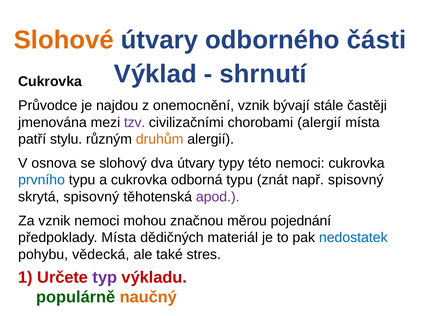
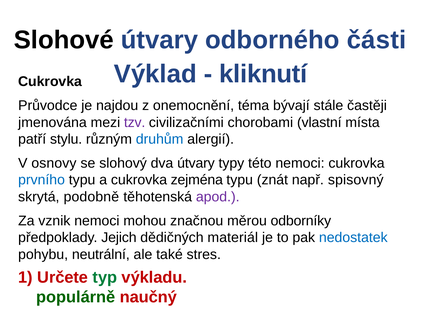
Slohové colour: orange -> black
shrnutí: shrnutí -> kliknutí
onemocnění vznik: vznik -> téma
chorobami alergií: alergií -> vlastní
druhům colour: orange -> blue
osnova: osnova -> osnovy
odborná: odborná -> zejména
skrytá spisovný: spisovný -> podobně
pojednání: pojednání -> odborníky
předpoklady Místa: Místa -> Jejich
vědecká: vědecká -> neutrální
typ colour: purple -> green
naučný colour: orange -> red
